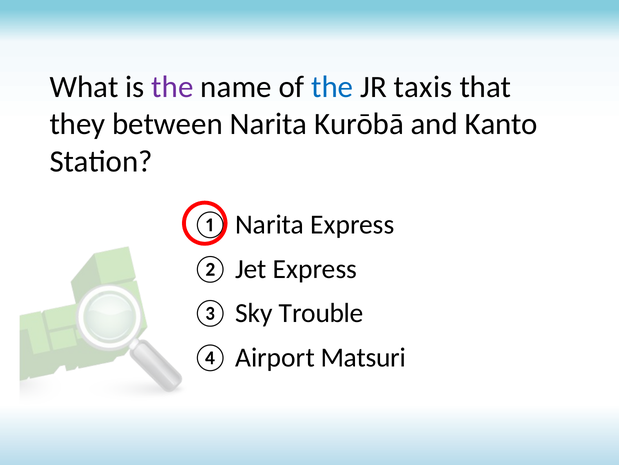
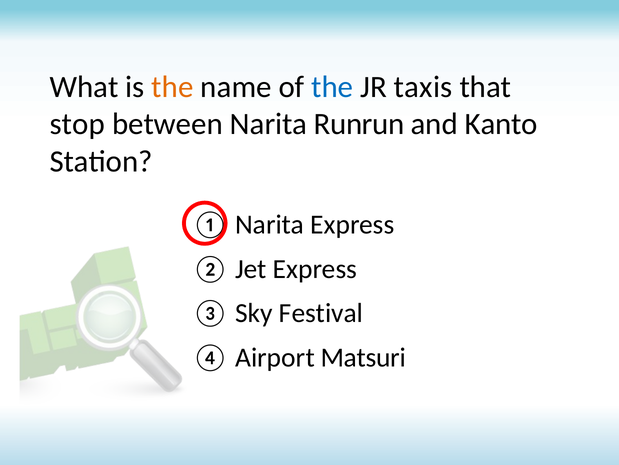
the at (172, 87) colour: purple -> orange
they: they -> stop
Kurōbā: Kurōbā -> Runrun
Trouble: Trouble -> Festival
